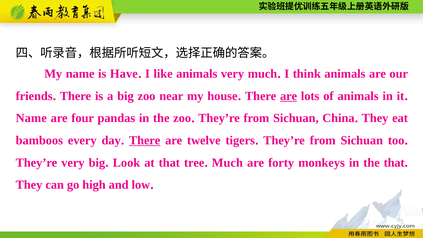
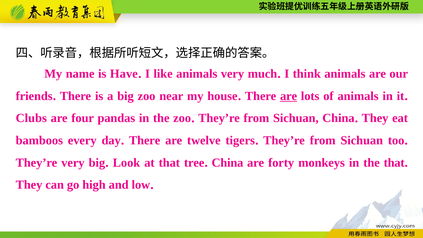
Name at (31, 118): Name -> Clubs
There at (145, 140) underline: present -> none
Much at (227, 163): Much -> China
